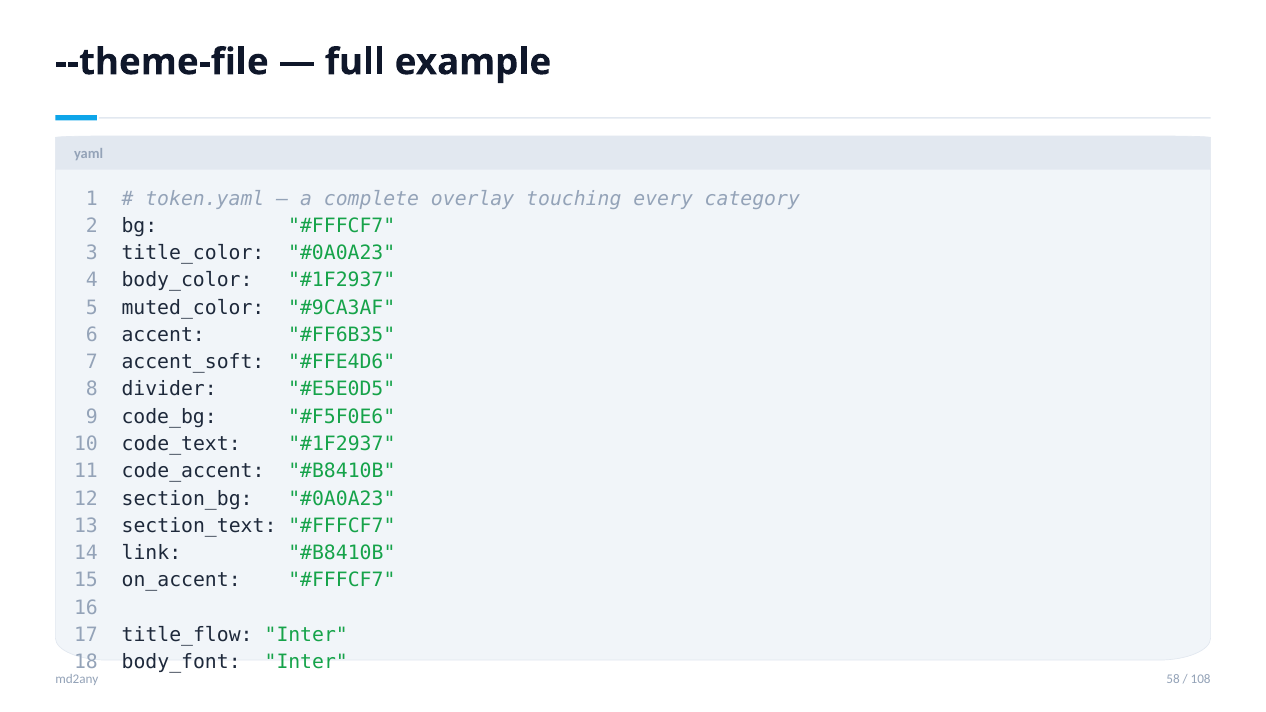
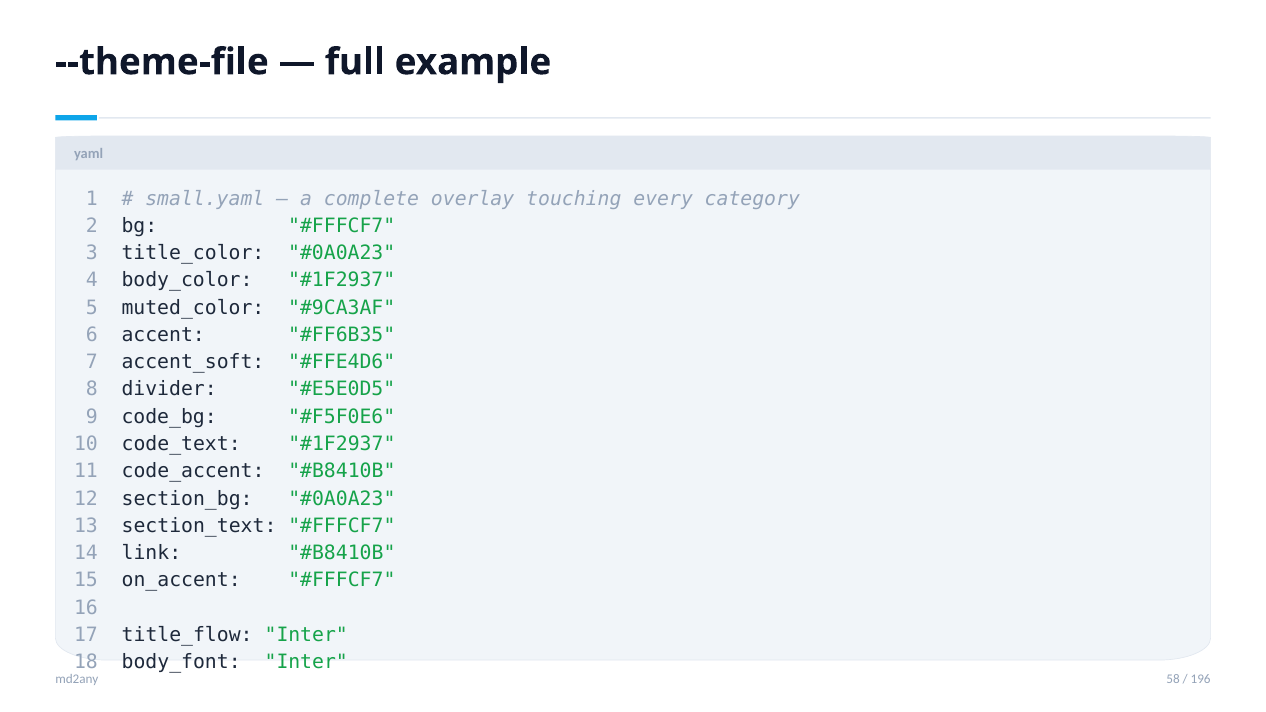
token.yaml: token.yaml -> small.yaml
108: 108 -> 196
